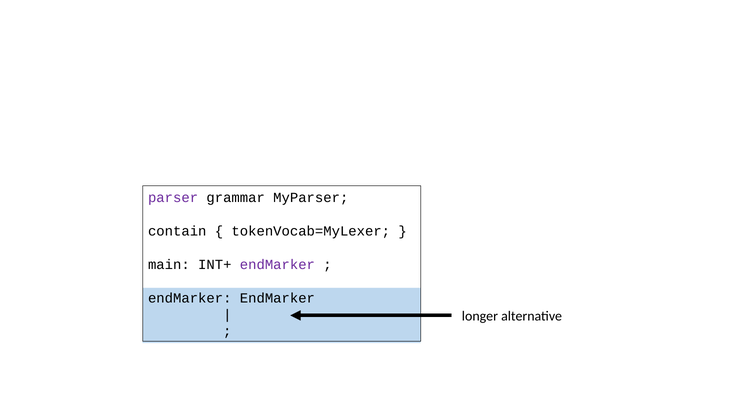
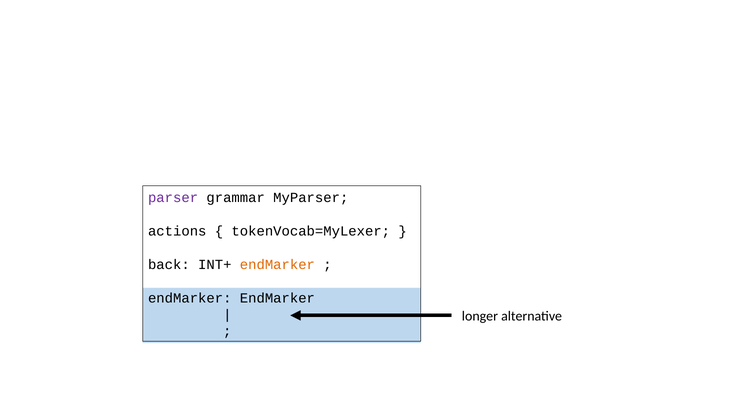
contain: contain -> actions
main: main -> back
endMarker at (277, 265) colour: purple -> orange
